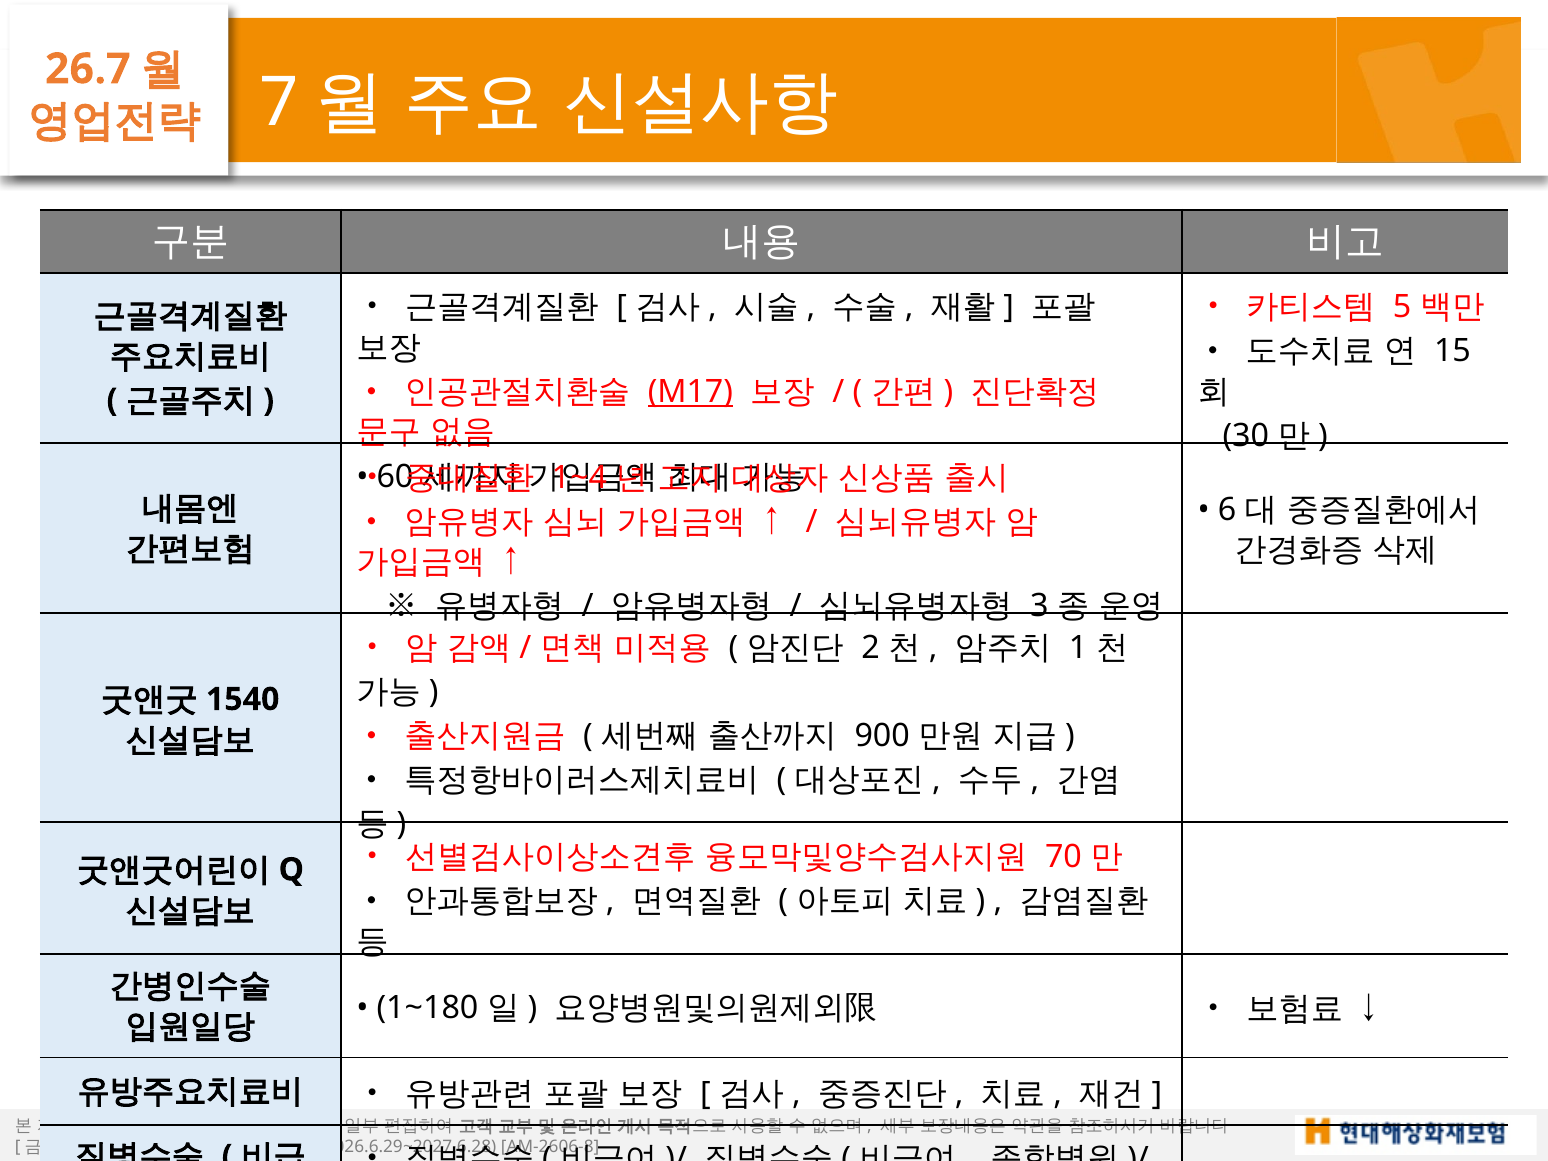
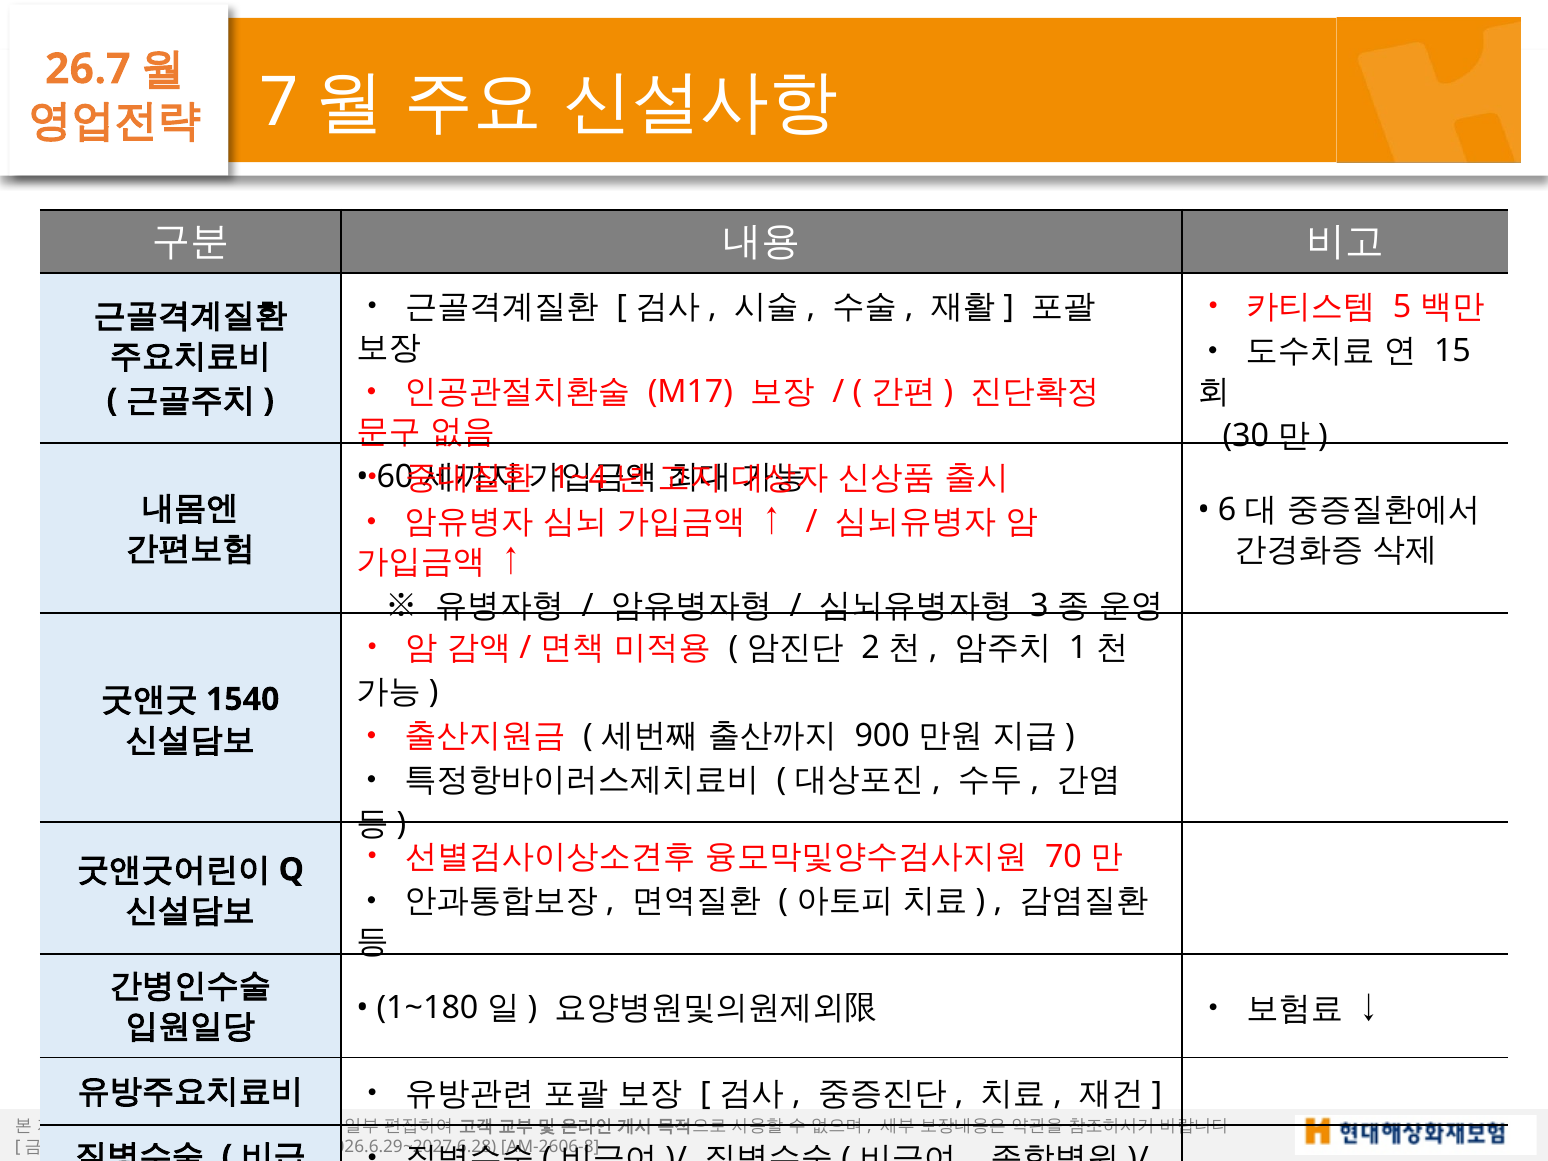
M17 underline: present -> none
